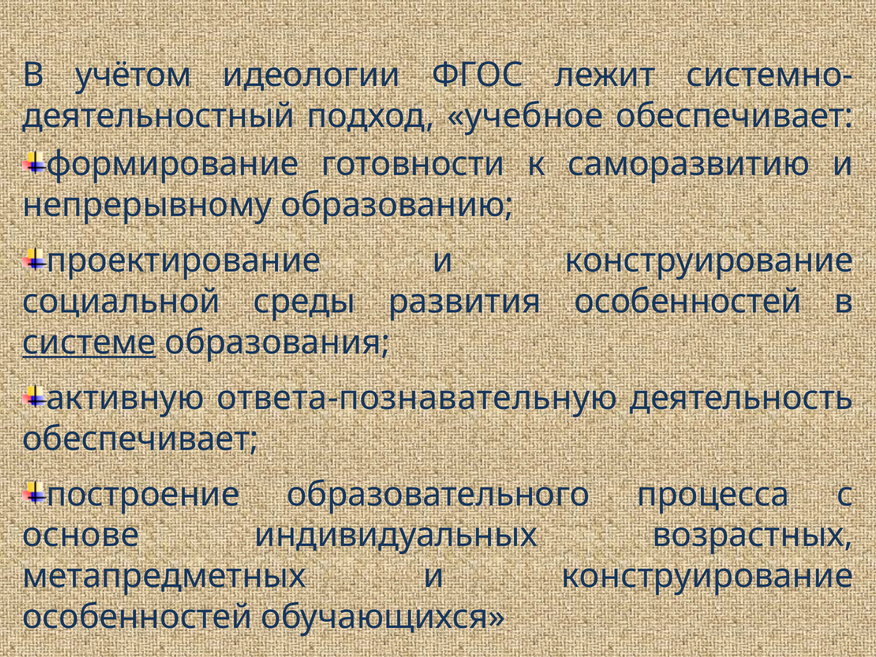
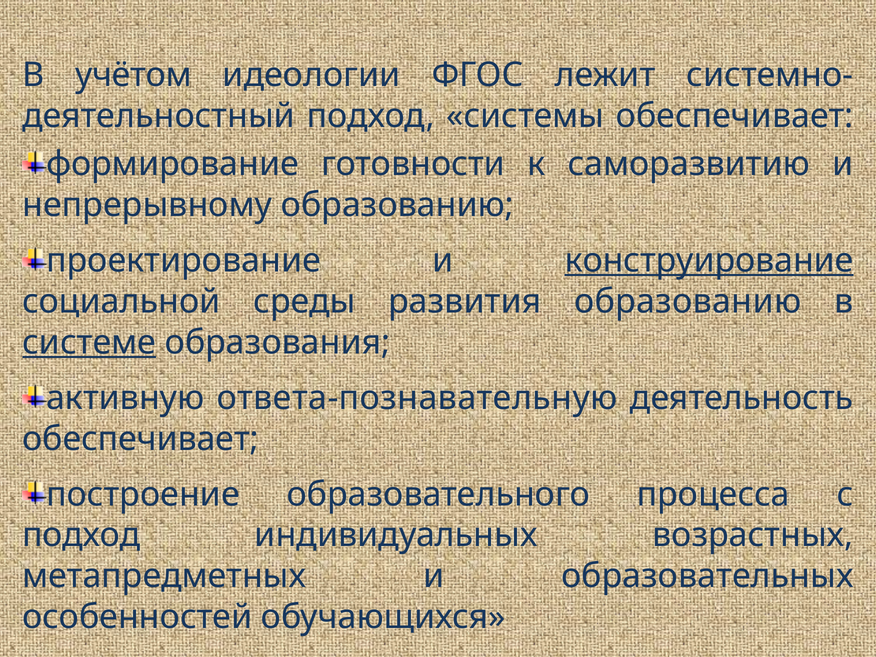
учебное: учебное -> системы
конструирование at (709, 261) underline: none -> present
развития особенностей: особенностей -> образованию
основе at (81, 535): основе -> подход
конструирование at (707, 576): конструирование -> образовательных
